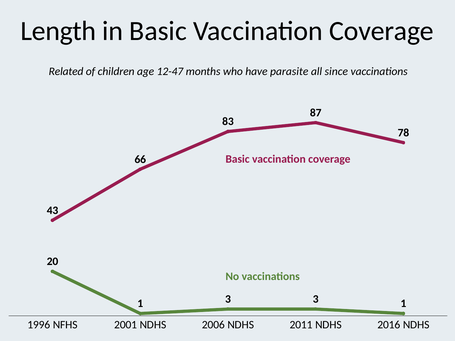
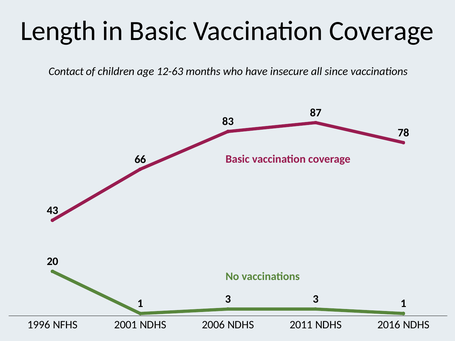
Related: Related -> Contact
12-47: 12-47 -> 12-63
parasite: parasite -> insecure
